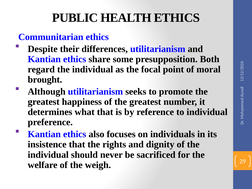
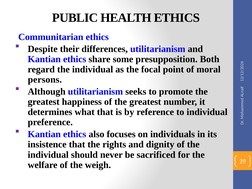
brought: brought -> persons
